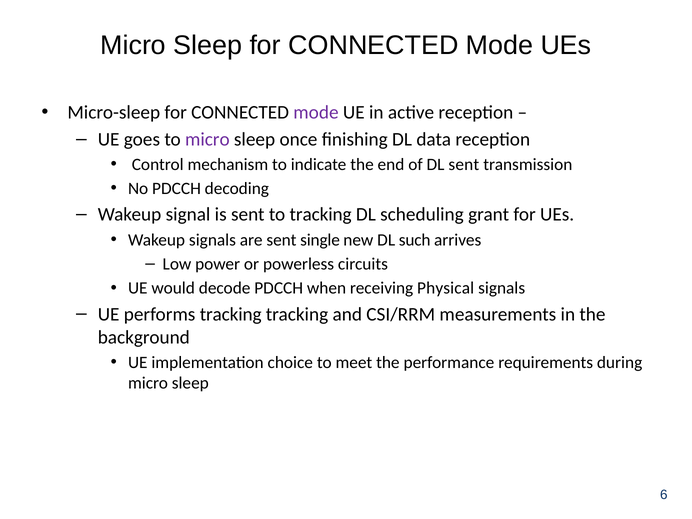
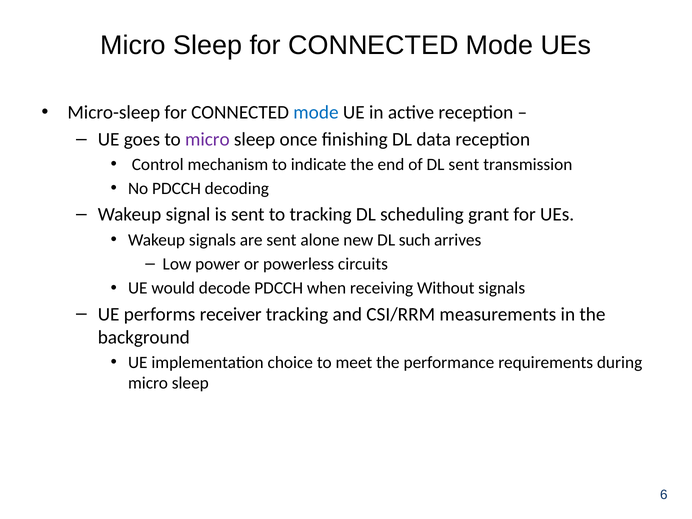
mode at (316, 112) colour: purple -> blue
single: single -> alone
Physical: Physical -> Without
performs tracking: tracking -> receiver
